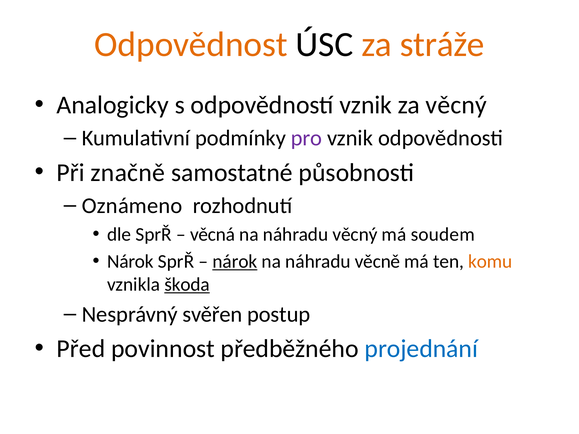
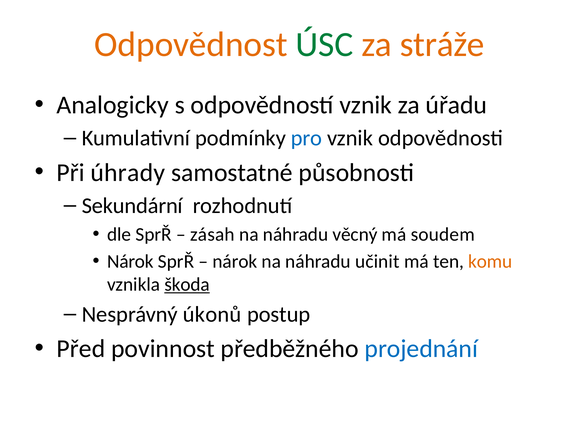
ÚSC colour: black -> green
za věcný: věcný -> úřadu
pro colour: purple -> blue
značně: značně -> úhrady
Oznámeno: Oznámeno -> Sekundární
věcná: věcná -> zásah
nárok at (235, 262) underline: present -> none
věcně: věcně -> učinit
svěřen: svěřen -> úkonů
